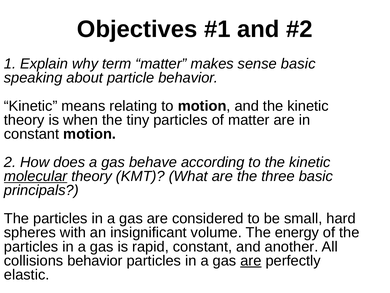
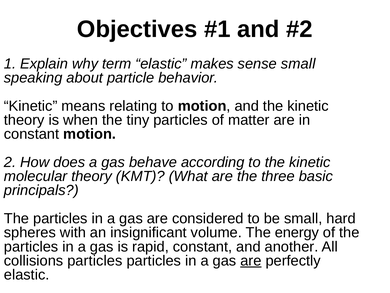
term matter: matter -> elastic
sense basic: basic -> small
molecular underline: present -> none
collisions behavior: behavior -> particles
